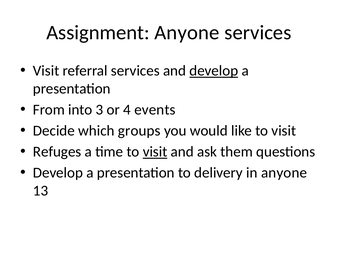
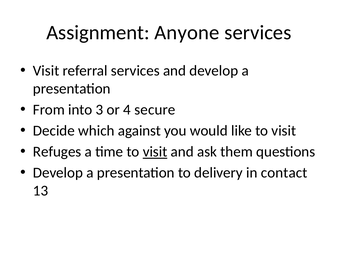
develop at (214, 71) underline: present -> none
events: events -> secure
groups: groups -> against
in anyone: anyone -> contact
